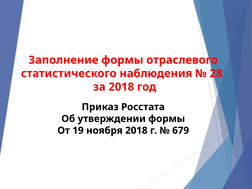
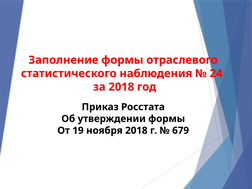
28: 28 -> 24
